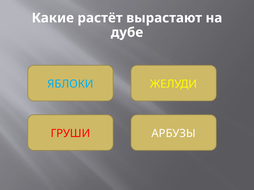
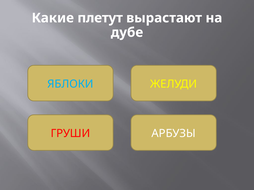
растёт: растёт -> плетут
